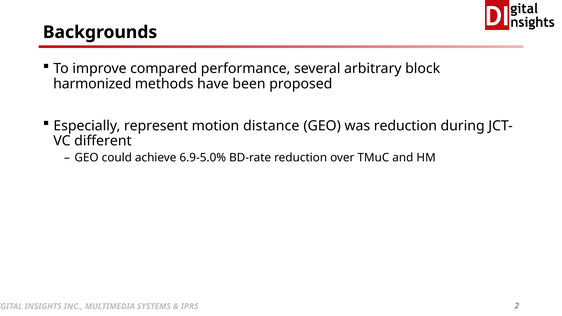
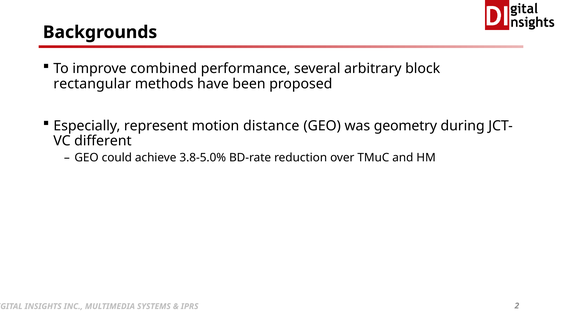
compared: compared -> combined
harmonized: harmonized -> rectangular
was reduction: reduction -> geometry
6.9-5.0%: 6.9-5.0% -> 3.8-5.0%
